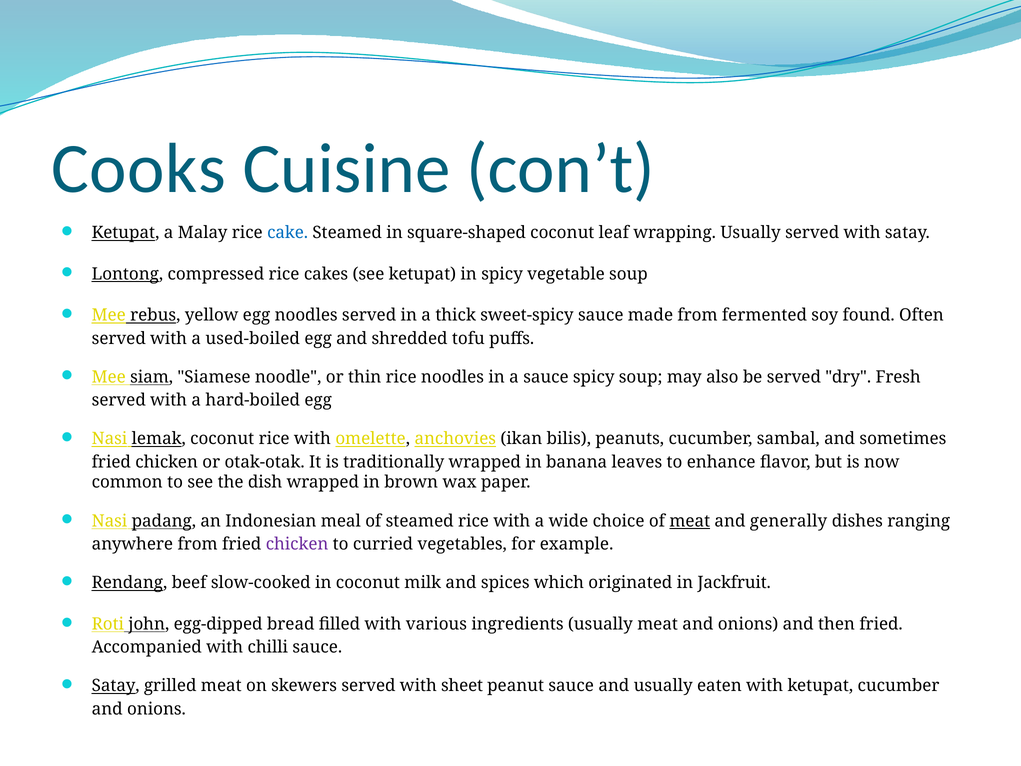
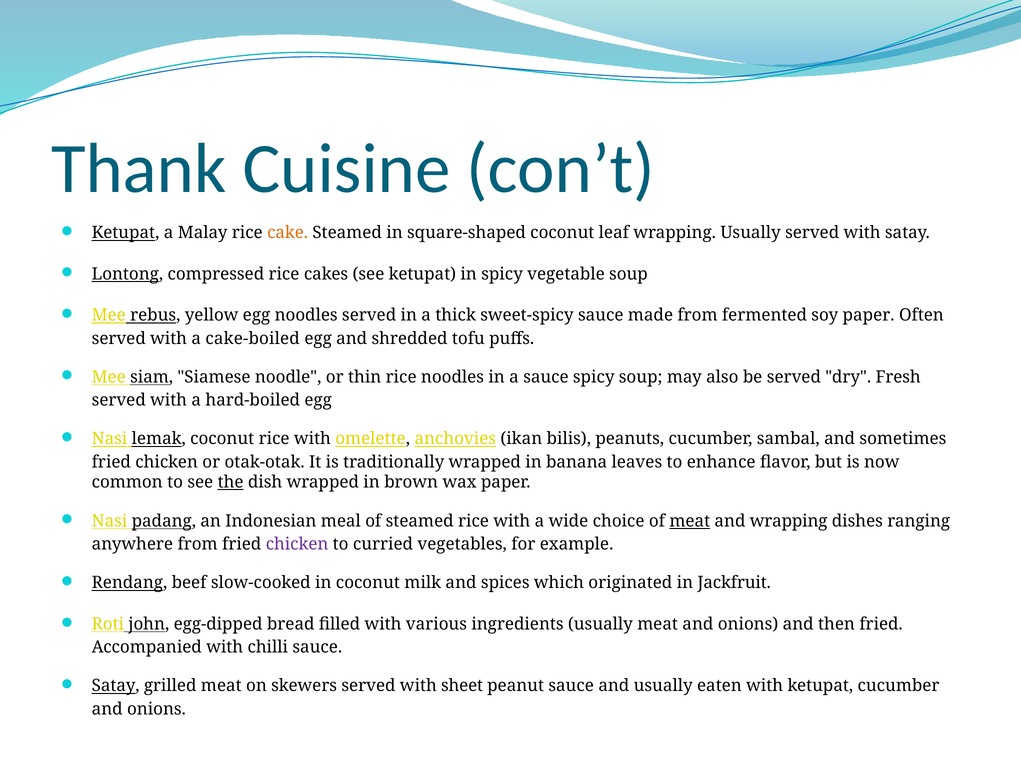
Cooks: Cooks -> Thank
cake colour: blue -> orange
soy found: found -> paper
used-boiled: used-boiled -> cake-boiled
the underline: none -> present
and generally: generally -> wrapping
